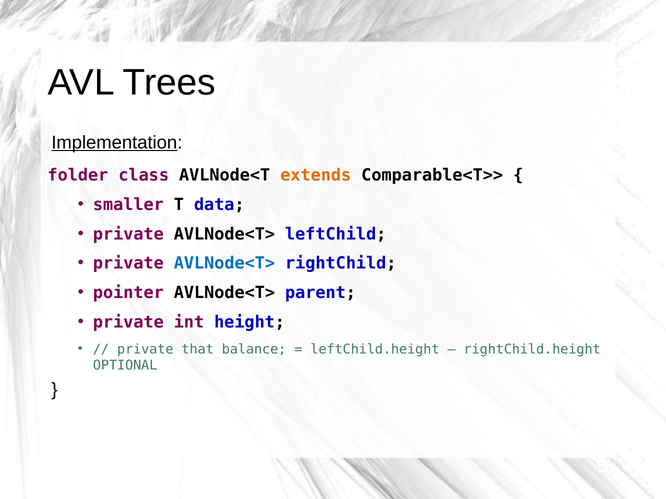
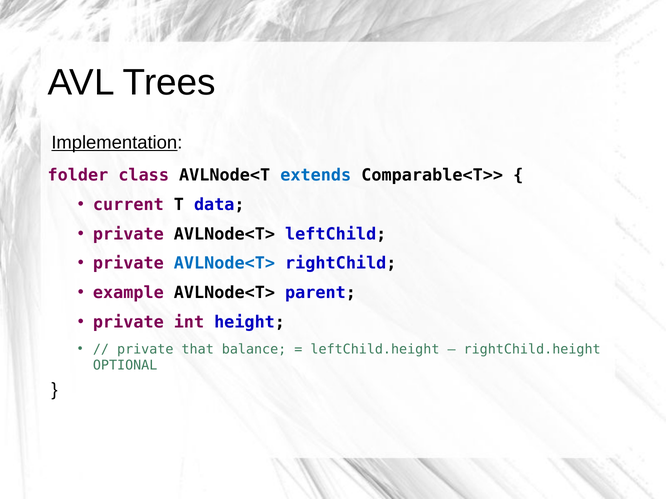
extends colour: orange -> blue
smaller: smaller -> current
pointer: pointer -> example
